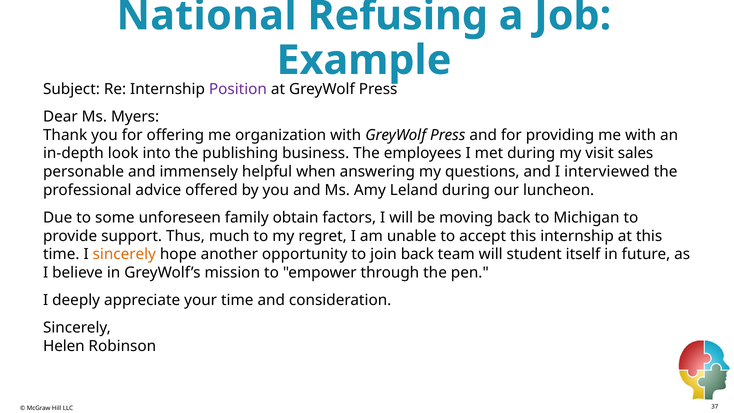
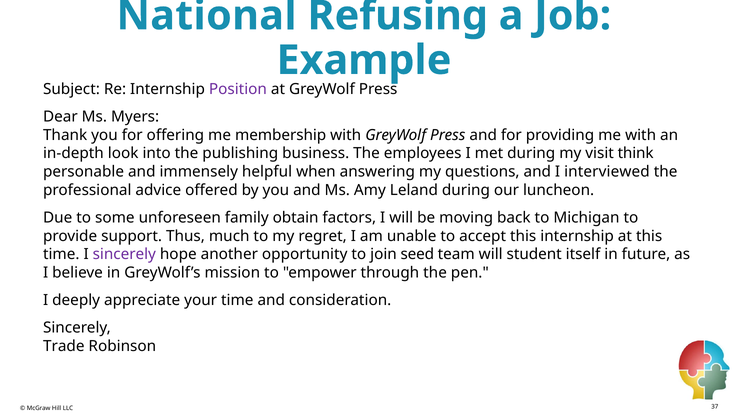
organization: organization -> membership
sales: sales -> think
sincerely at (124, 254) colour: orange -> purple
join back: back -> seed
Helen: Helen -> Trade
